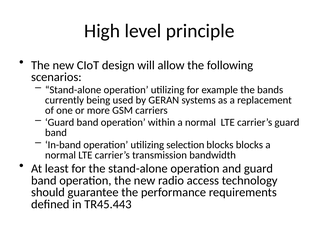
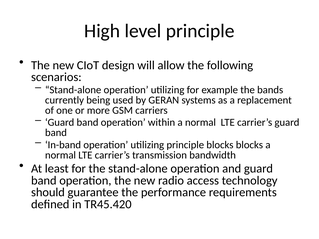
utilizing selection: selection -> principle
TR45.443: TR45.443 -> TR45.420
